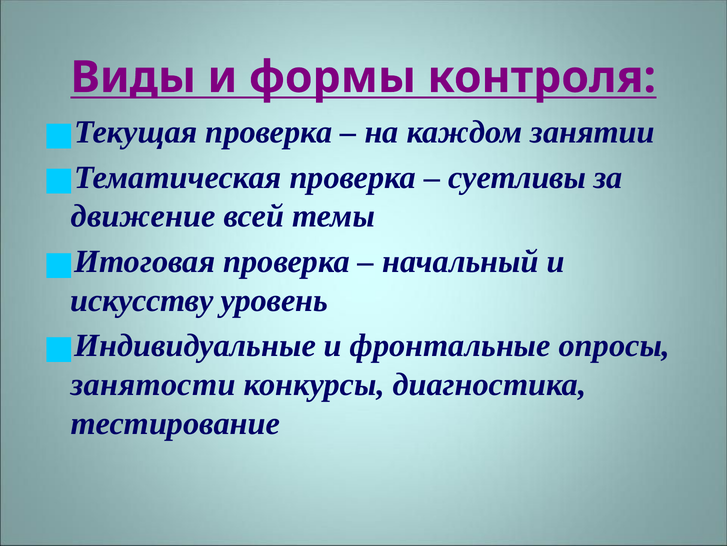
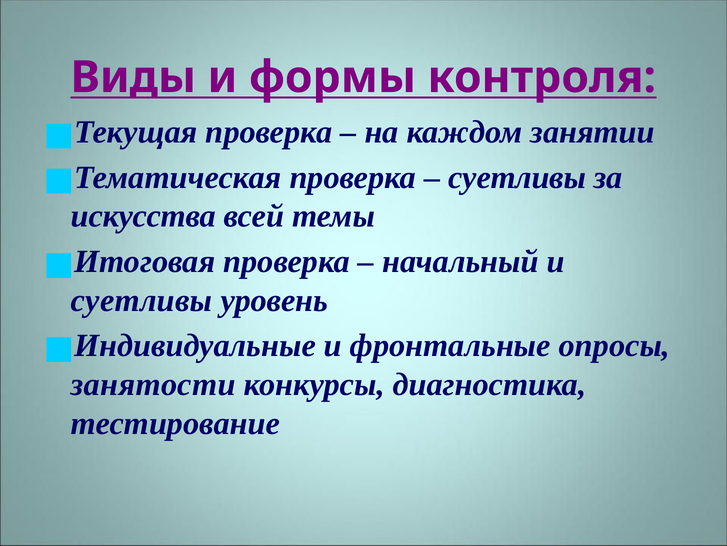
движение: движение -> искусства
искусству at (142, 300): искусству -> суетливы
